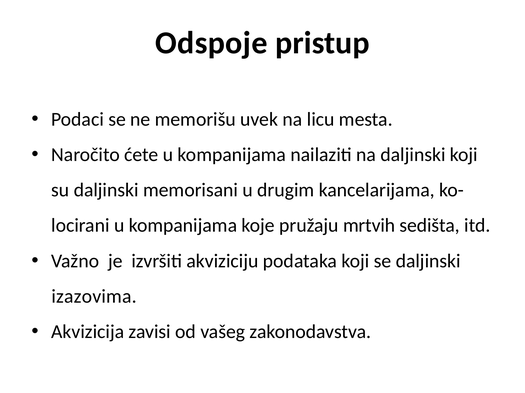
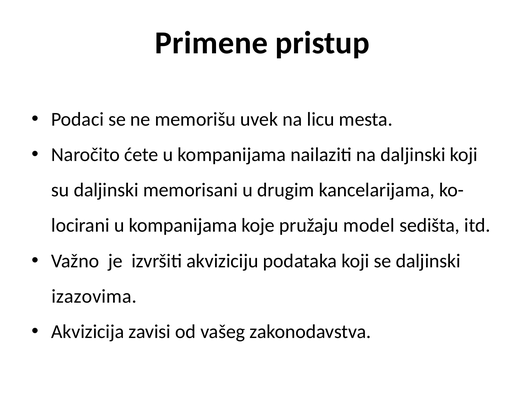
Odspoje: Odspoje -> Primene
mrtvih: mrtvih -> model
